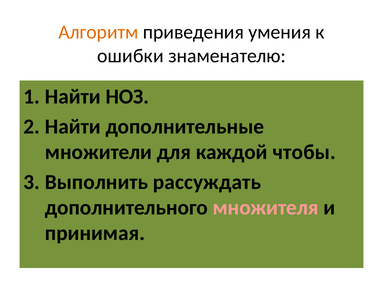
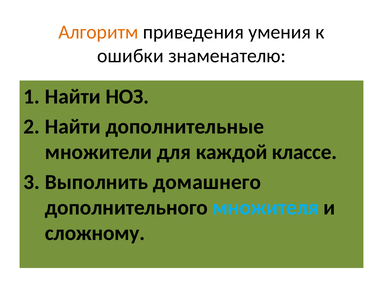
чтобы: чтобы -> классе
рассуждать: рассуждать -> домашнего
множителя colour: pink -> light blue
принимая: принимая -> сложному
